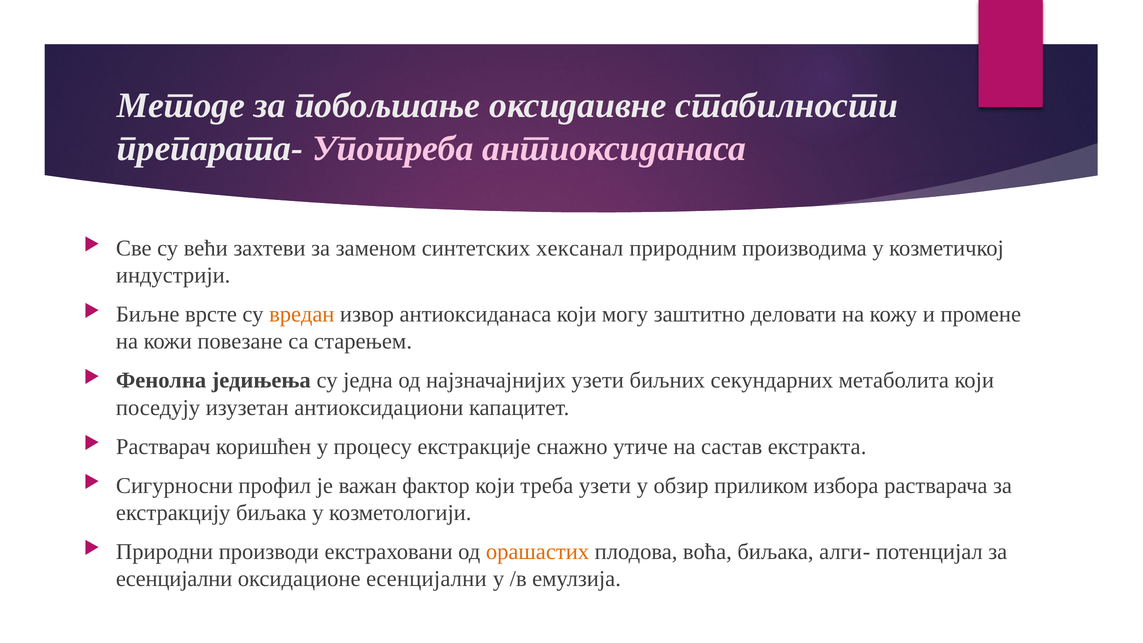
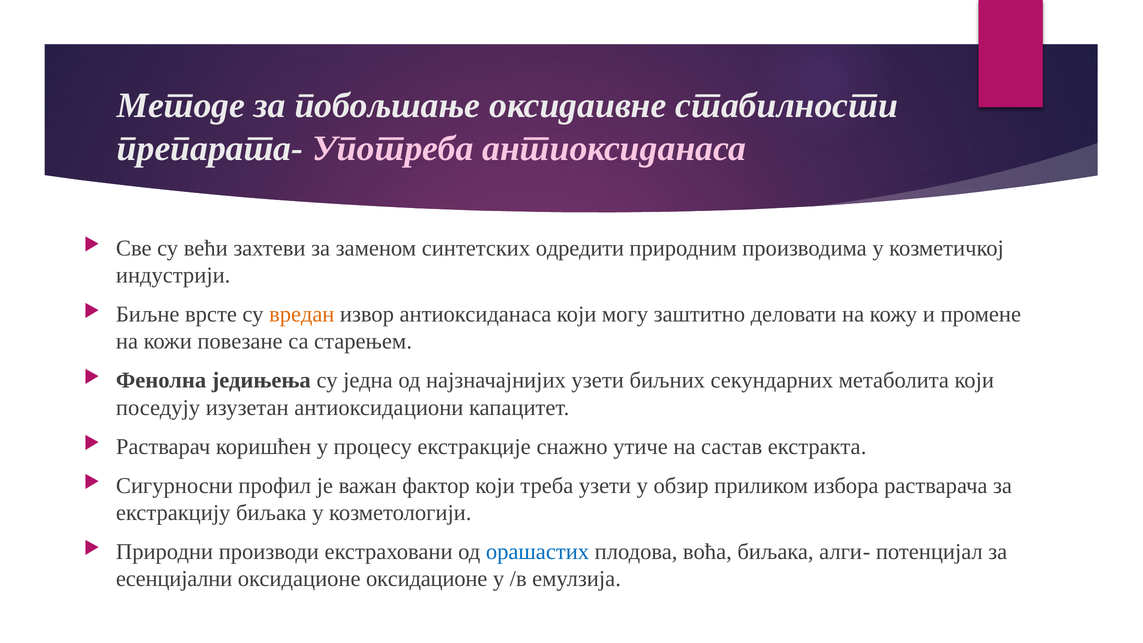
хексанал: хексанал -> одредити
орашастих colour: orange -> blue
оксидационе есенцијални: есенцијални -> оксидационе
